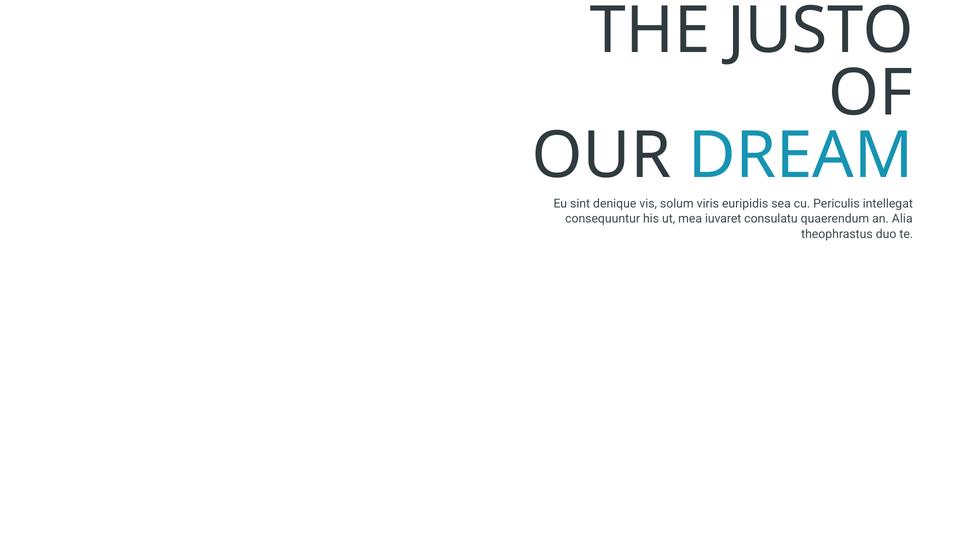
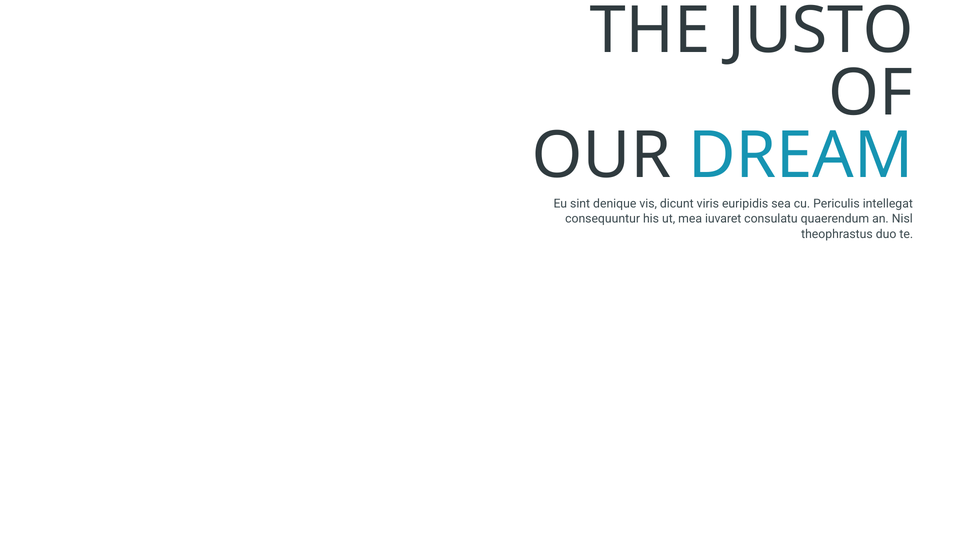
solum: solum -> dicunt
Alia: Alia -> Nisl
